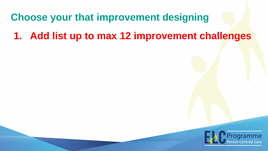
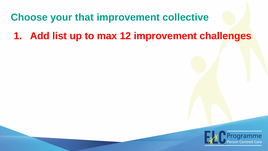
designing: designing -> collective
